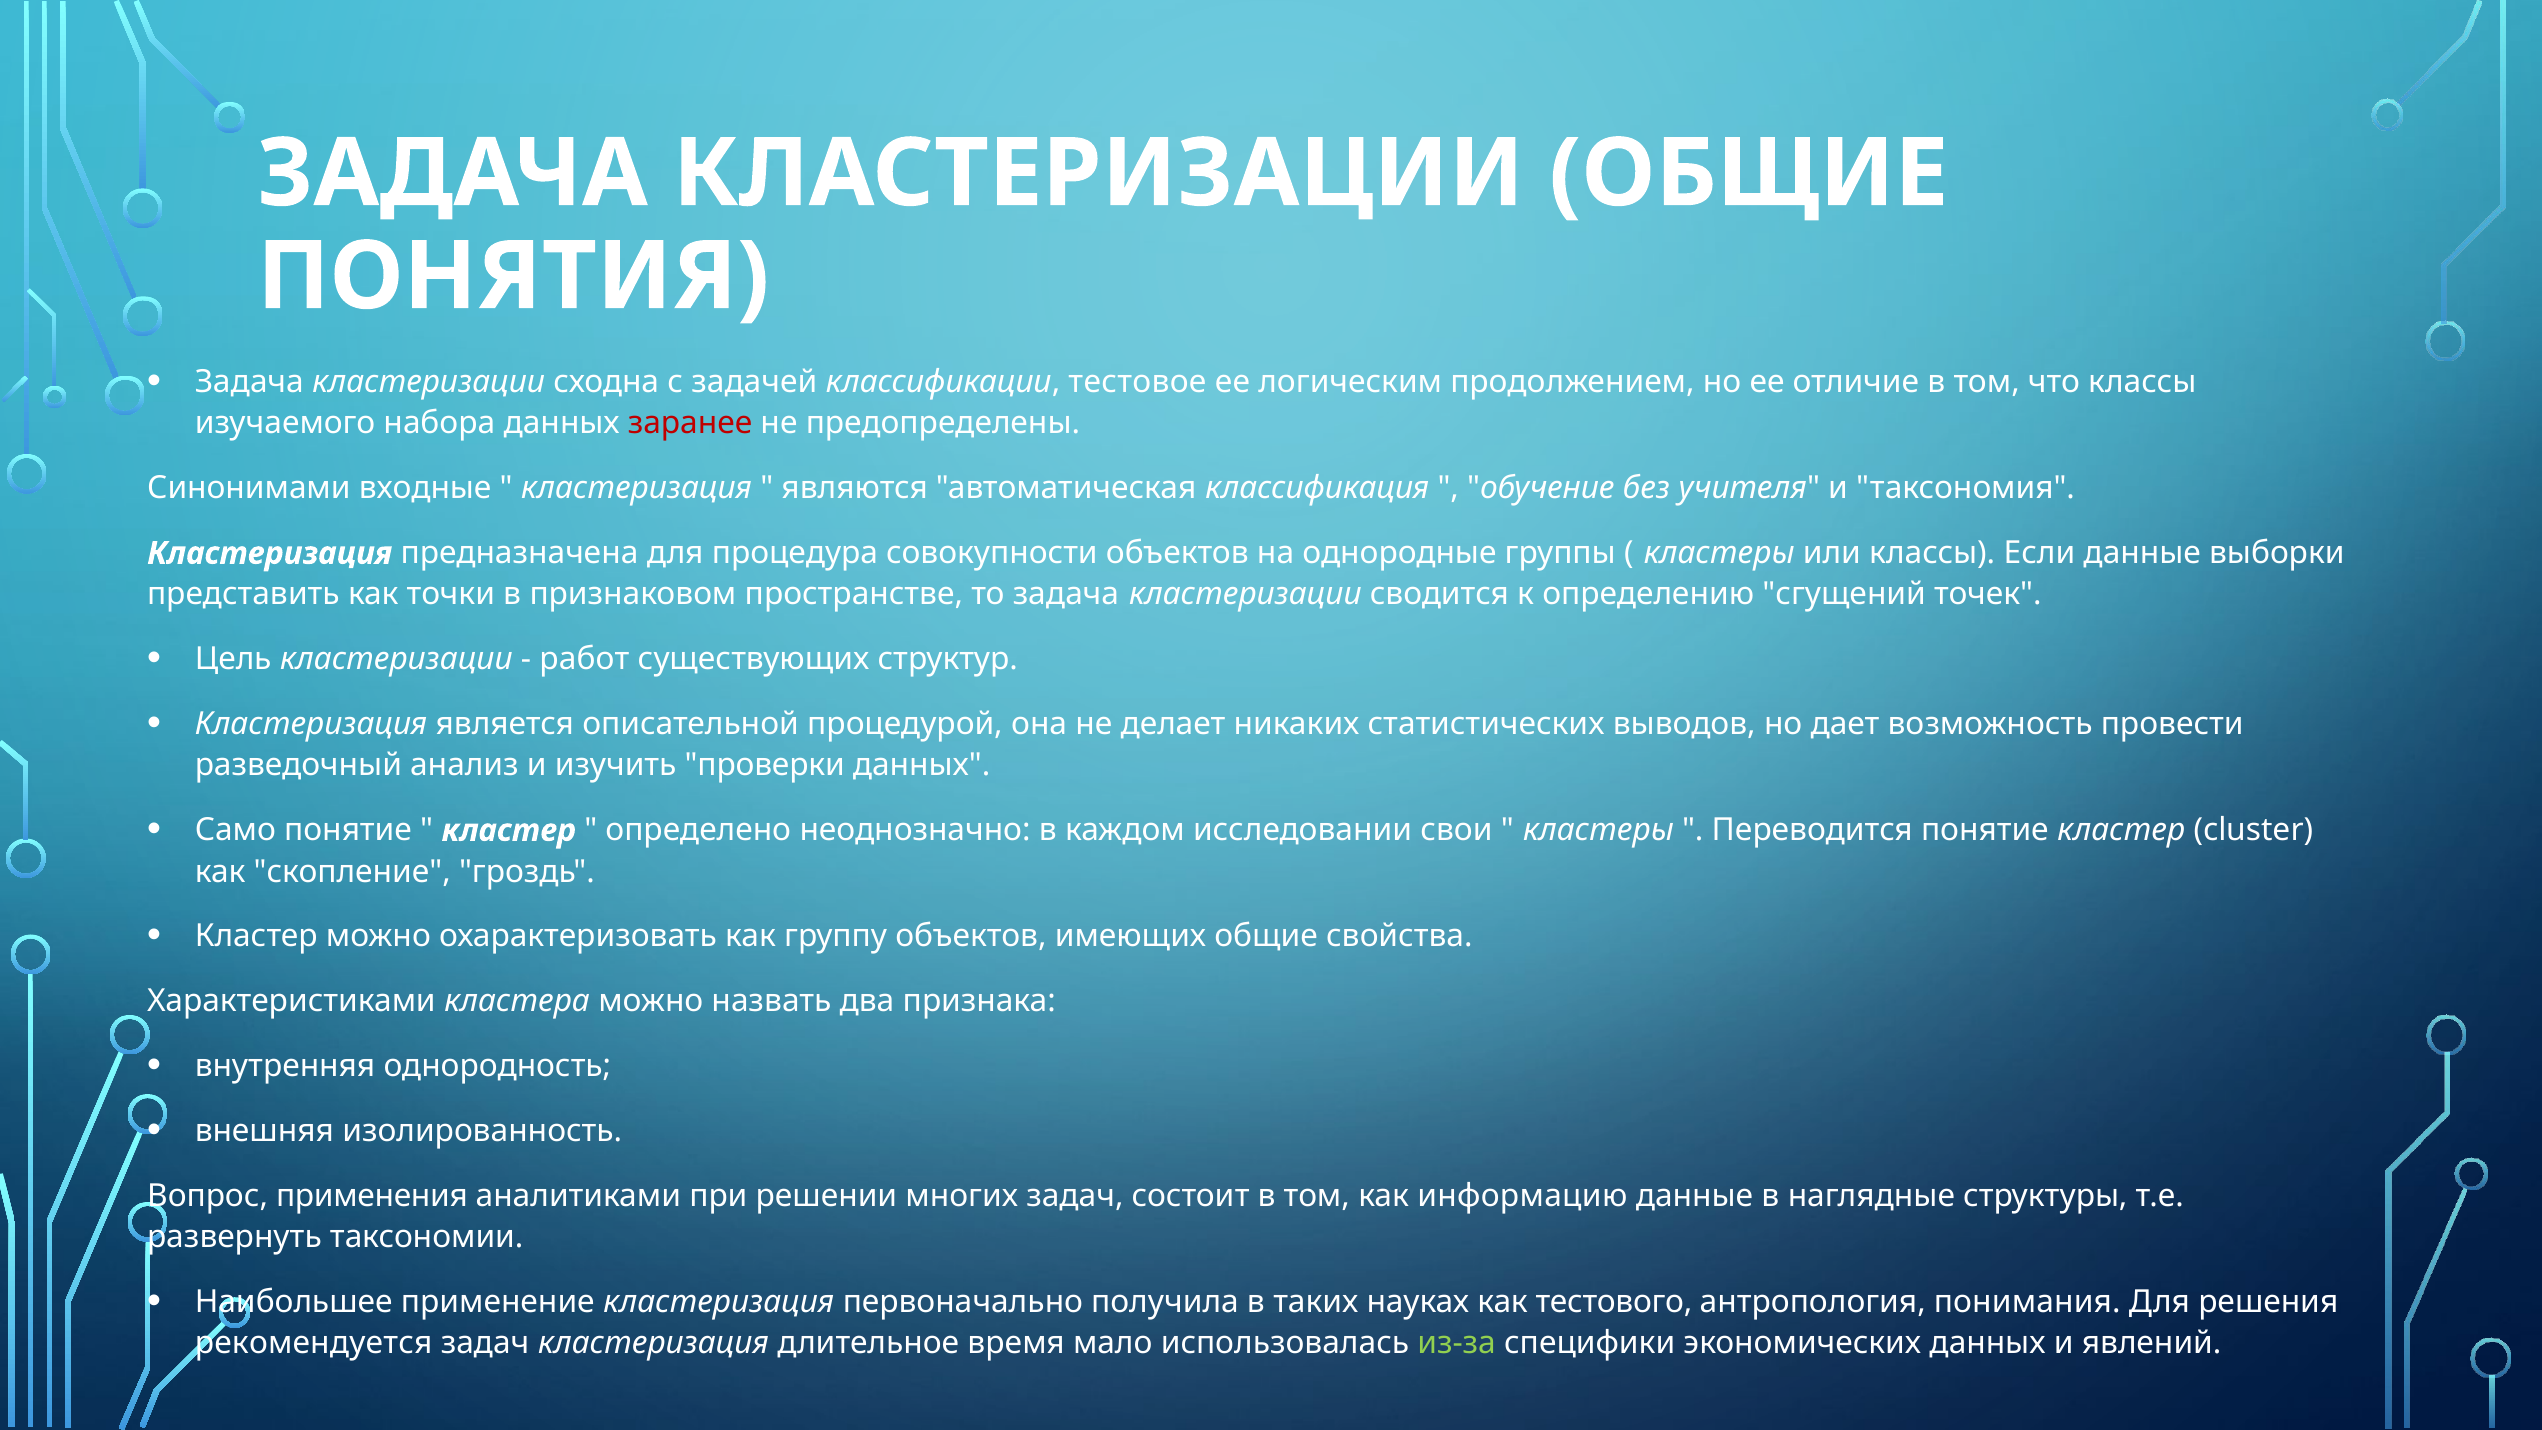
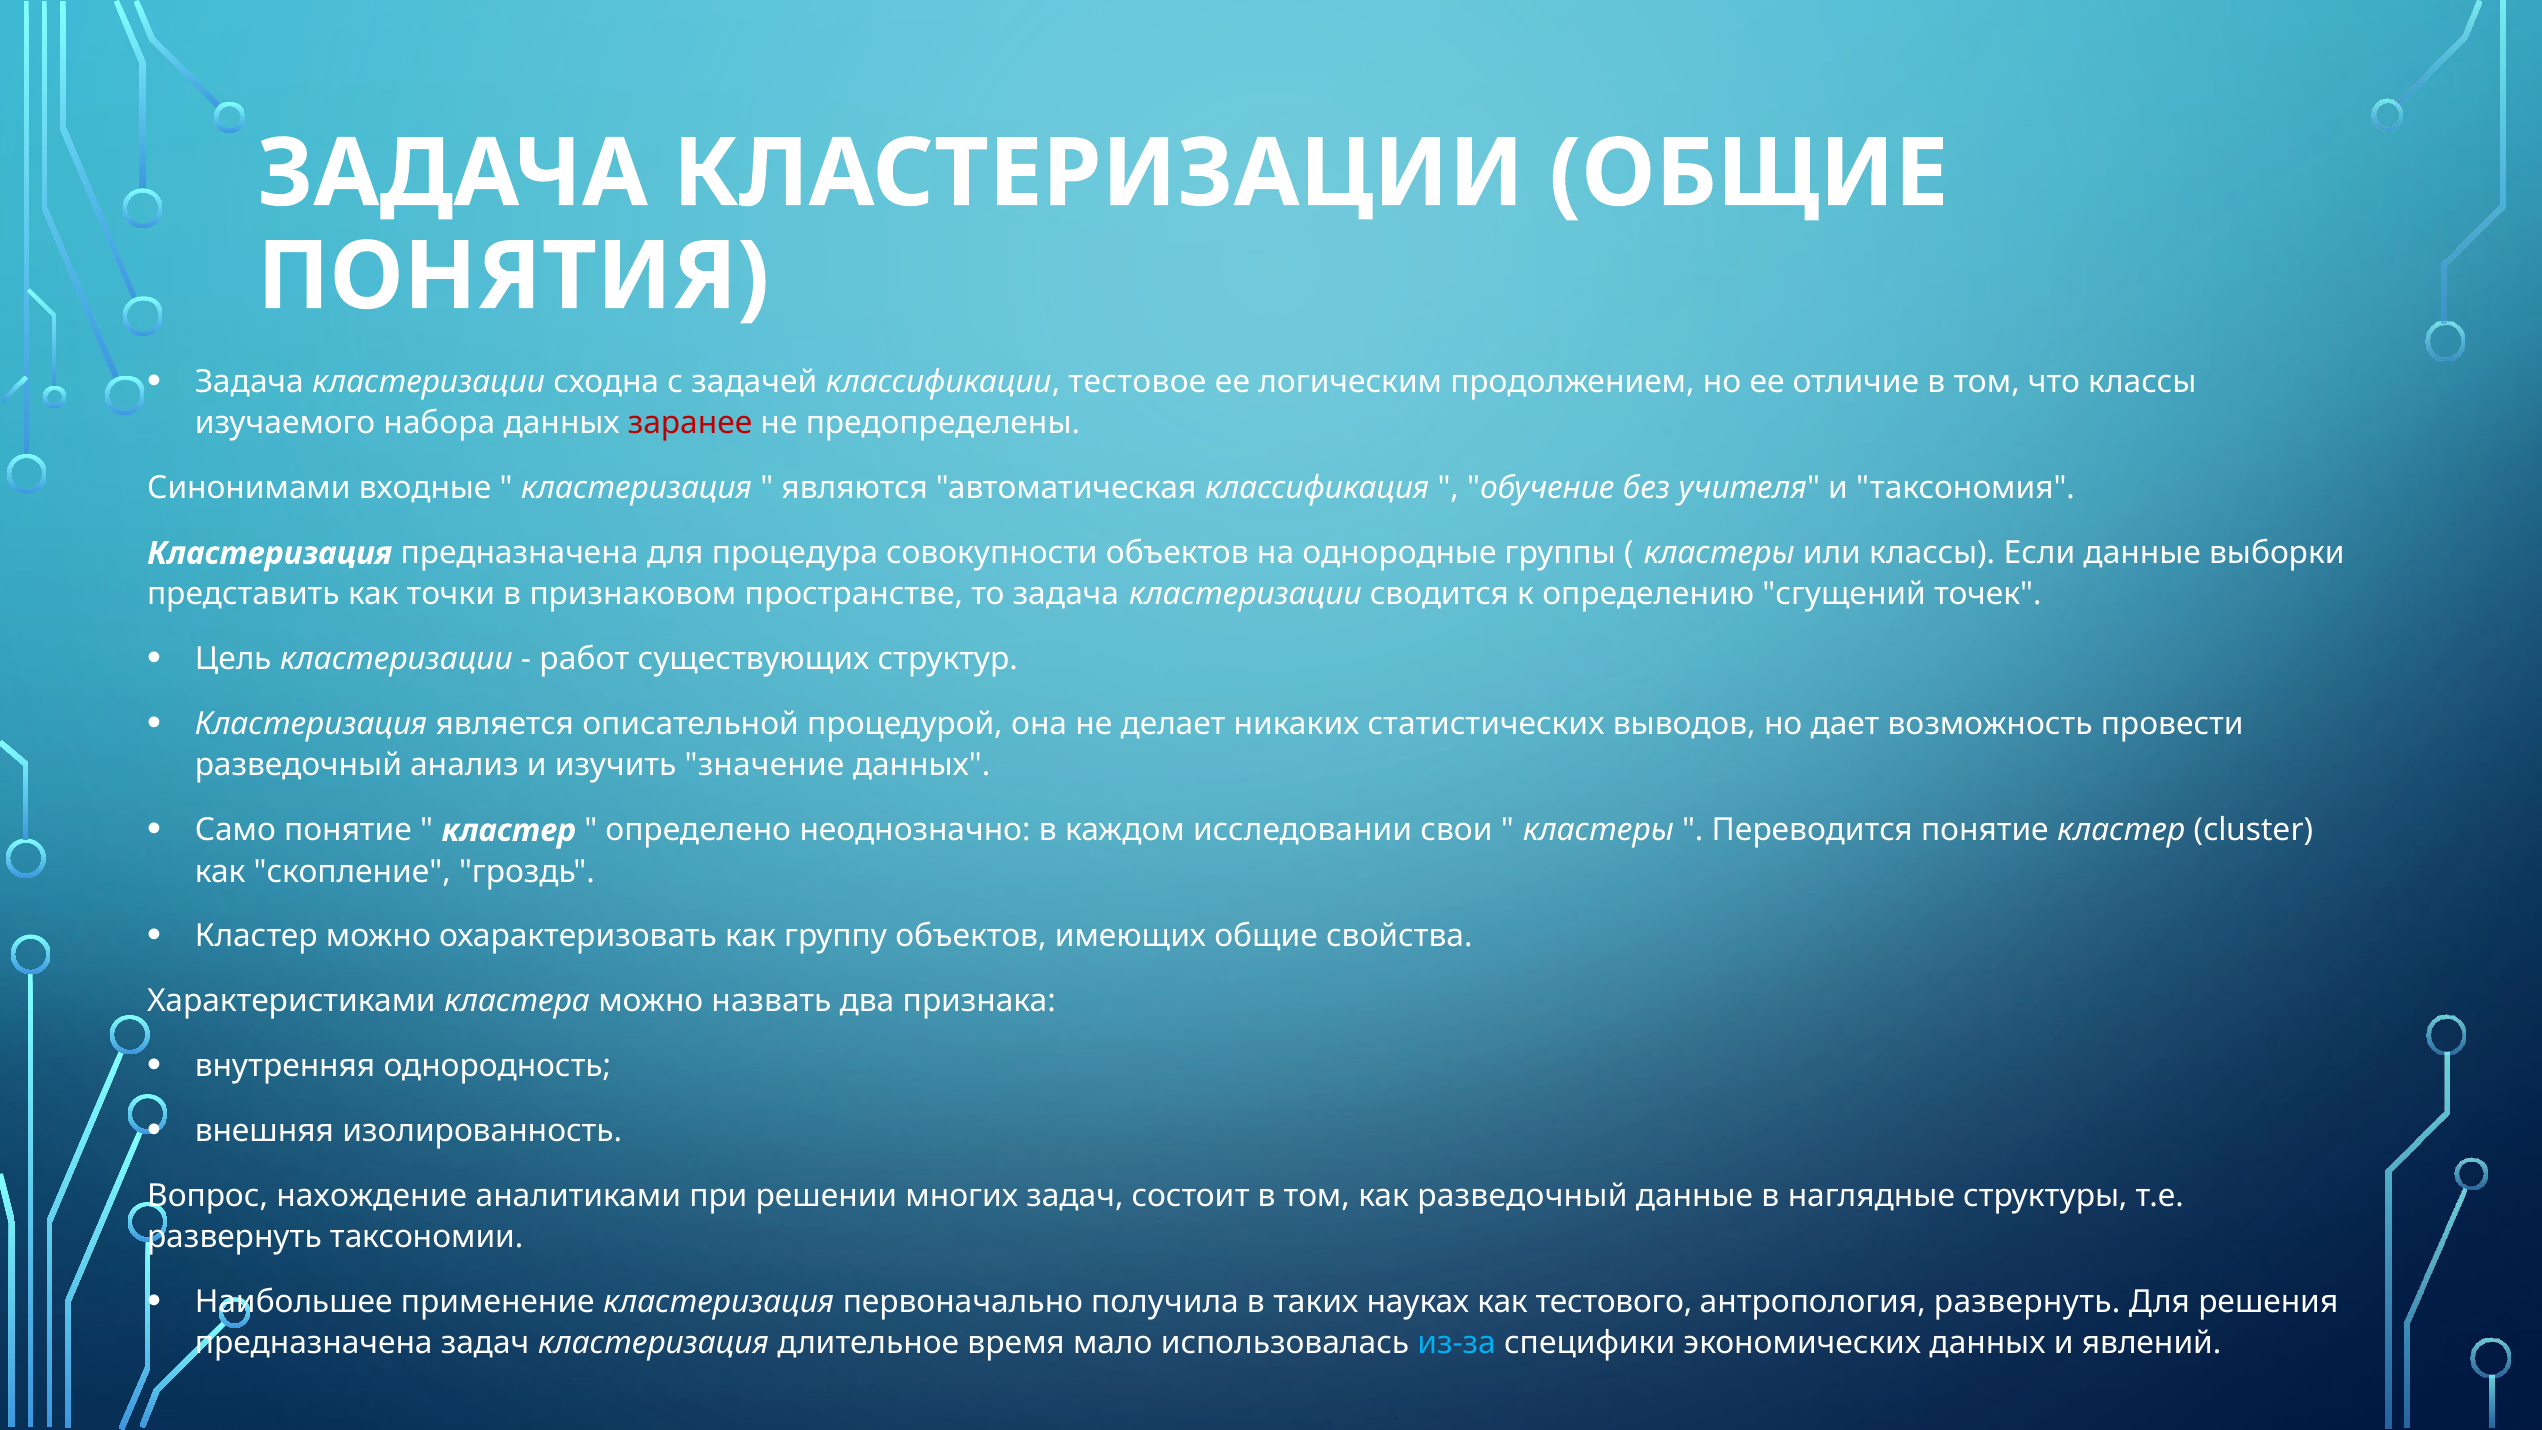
проверки: проверки -> значение
применения: применения -> нахождение
как информацию: информацию -> разведочный
антропология понимания: понимания -> развернуть
рекомендуется at (314, 1343): рекомендуется -> предназначена
из-за colour: light green -> light blue
